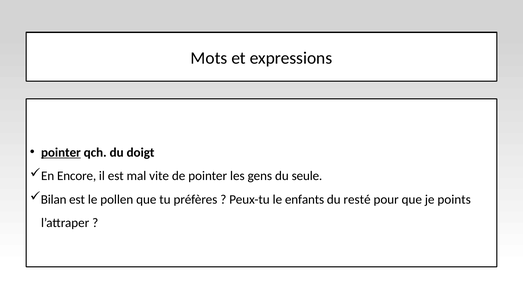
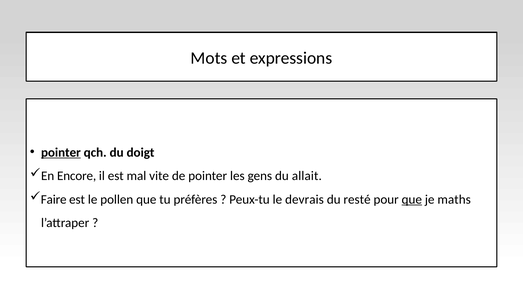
seule: seule -> allait
Bilan: Bilan -> Faire
enfants: enfants -> devrais
que at (412, 200) underline: none -> present
points: points -> maths
